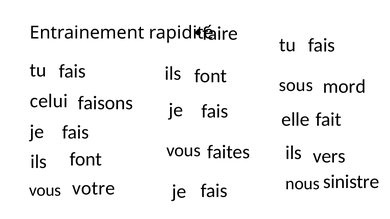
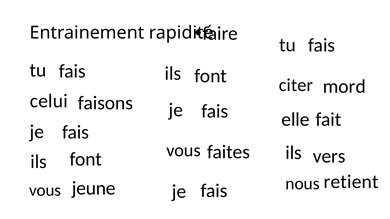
sous: sous -> citer
sinistre: sinistre -> retient
votre: votre -> jeune
